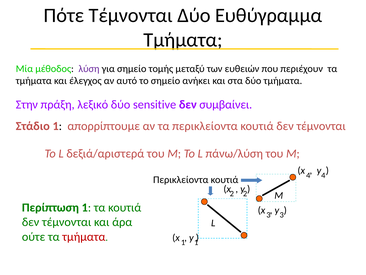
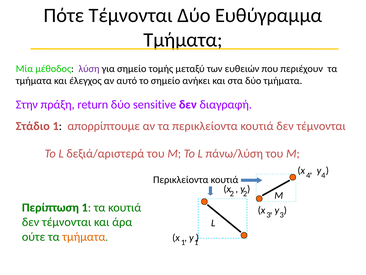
λεξικό: λεξικό -> return
συμβαίνει: συμβαίνει -> διαγραφή
τμήματα at (84, 236) colour: red -> orange
